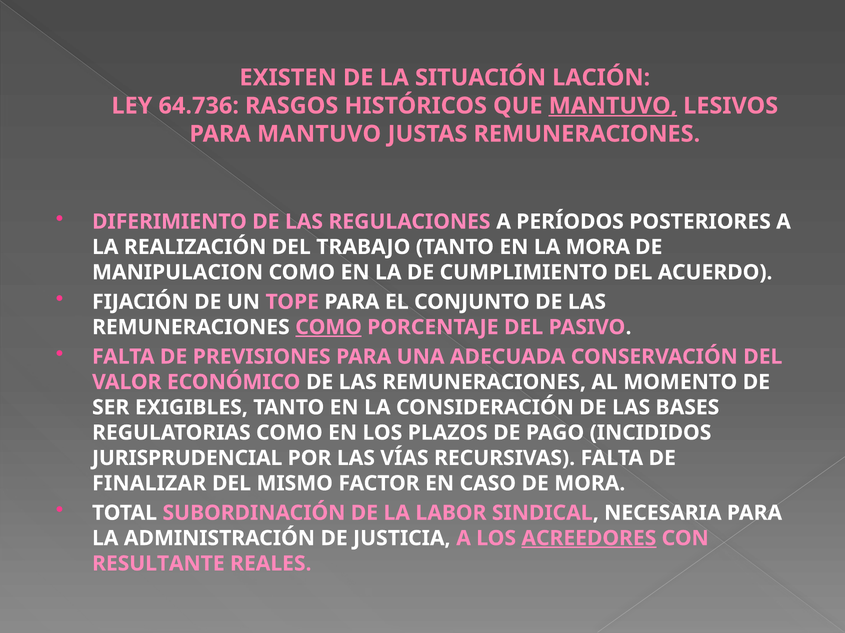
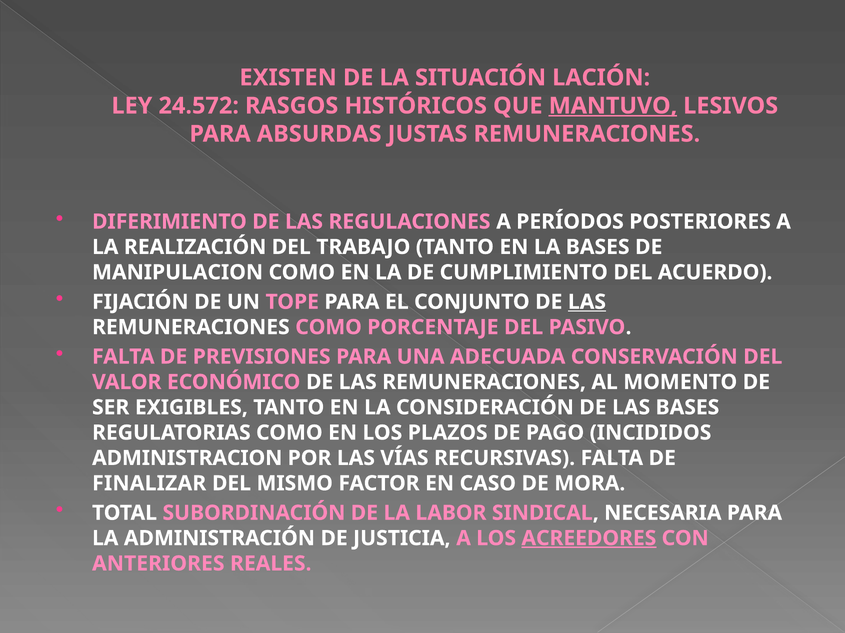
64.736: 64.736 -> 24.572
PARA MANTUVO: MANTUVO -> ABSURDAS
LA MORA: MORA -> BASES
LAS at (587, 302) underline: none -> present
COMO at (329, 328) underline: present -> none
JURISPRUDENCIAL: JURISPRUDENCIAL -> ADMINISTRACION
RESULTANTE: RESULTANTE -> ANTERIORES
